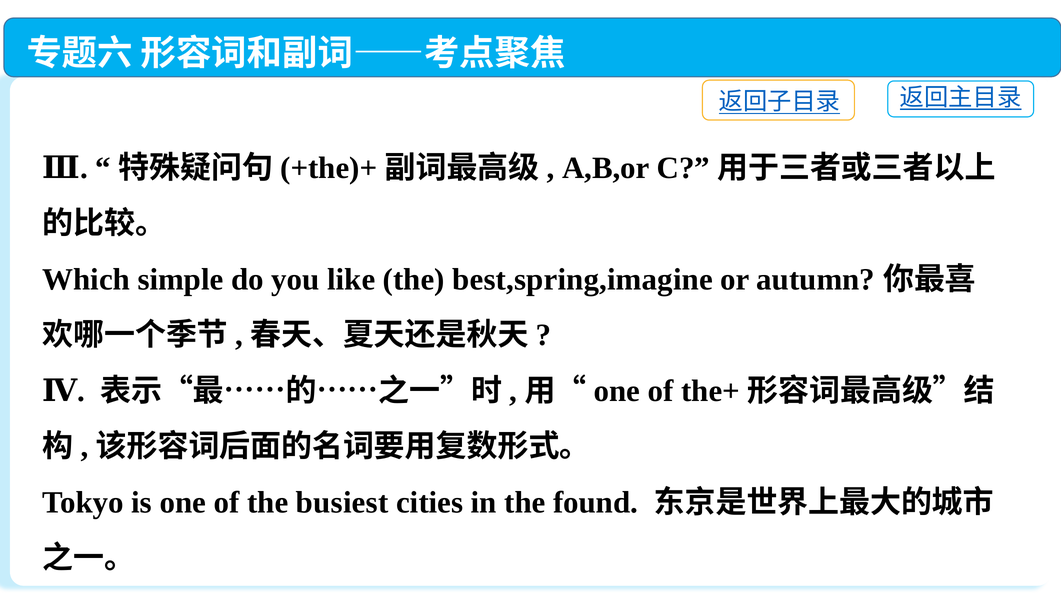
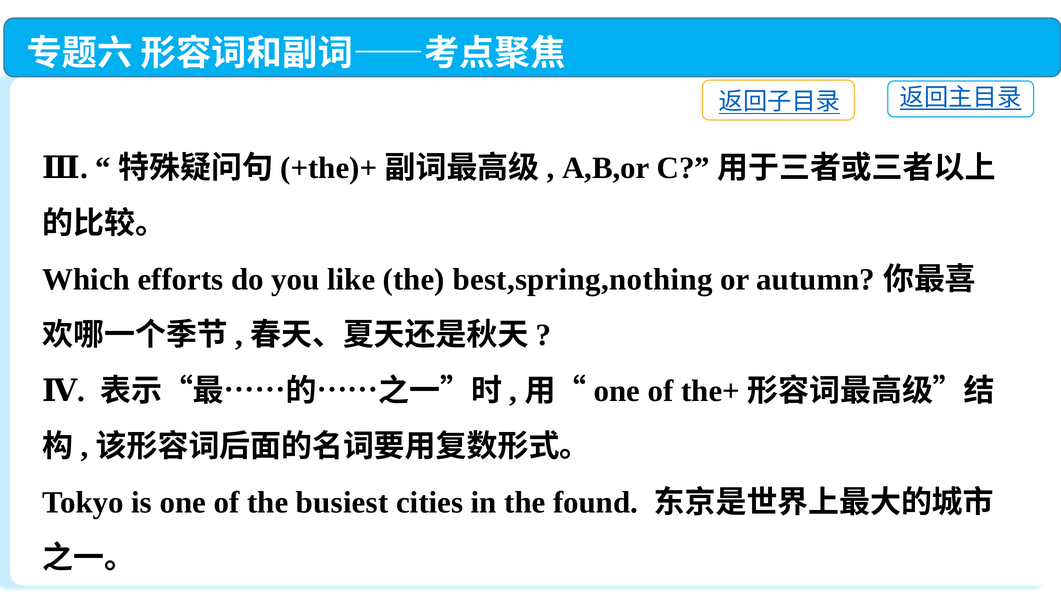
simple: simple -> efforts
best,spring,imagine: best,spring,imagine -> best,spring,nothing
